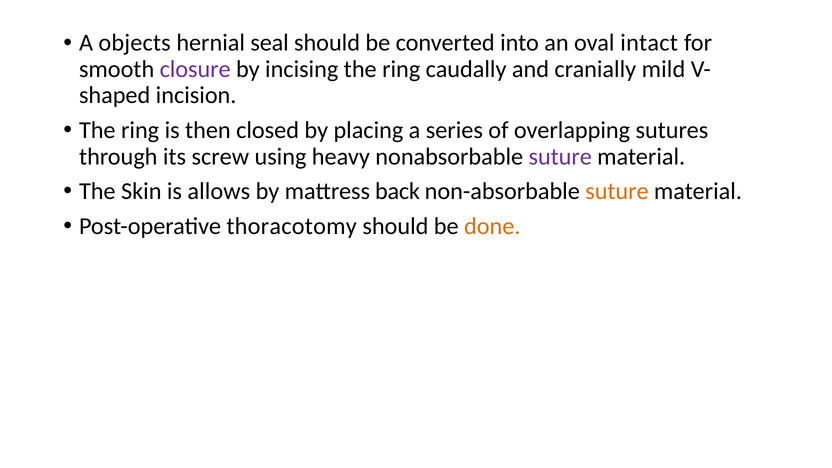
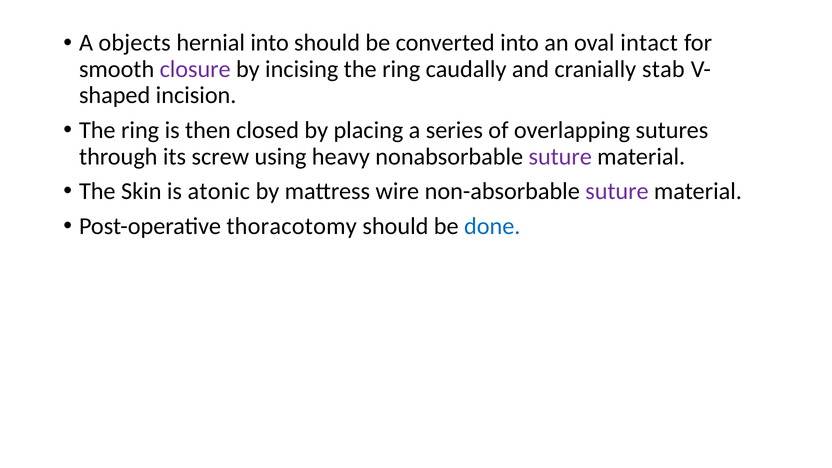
hernial seal: seal -> into
mild: mild -> stab
allows: allows -> atonic
back: back -> wire
suture at (617, 191) colour: orange -> purple
done colour: orange -> blue
